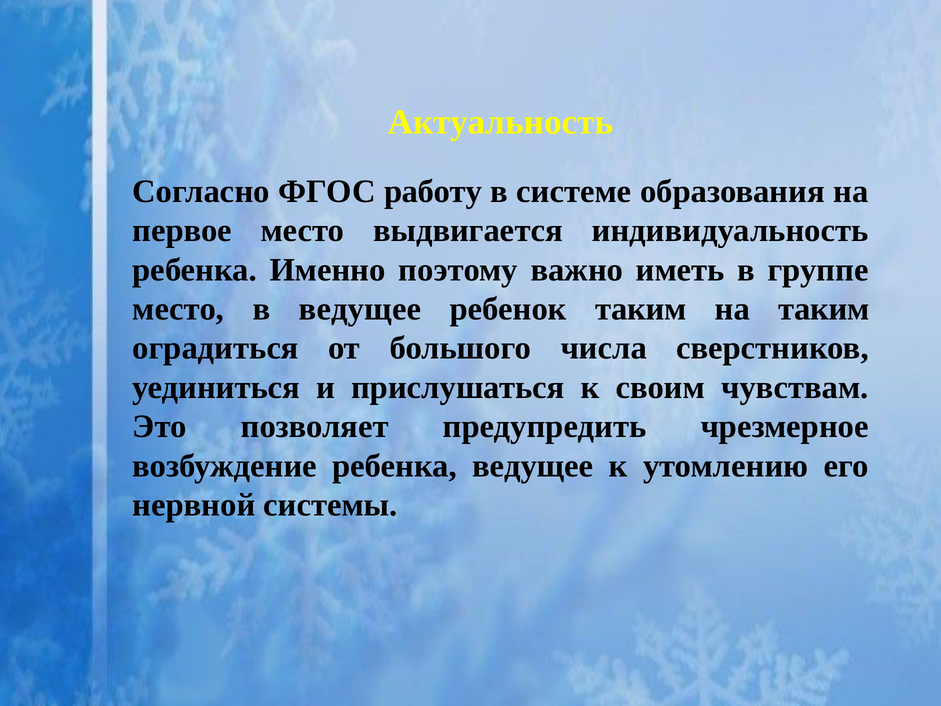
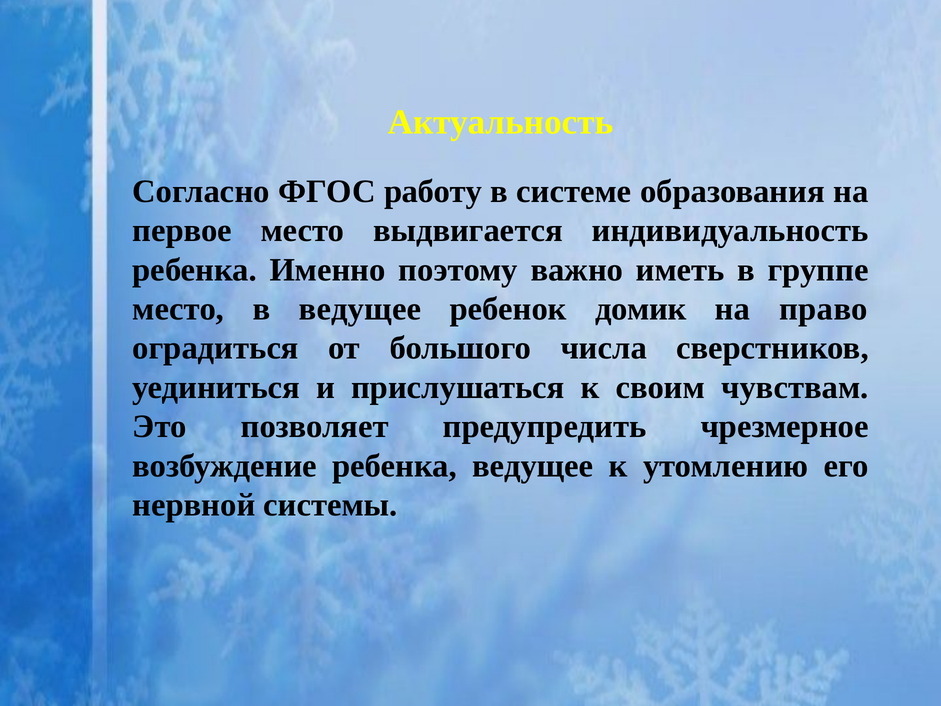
ребенок таким: таким -> домик
на таким: таким -> право
